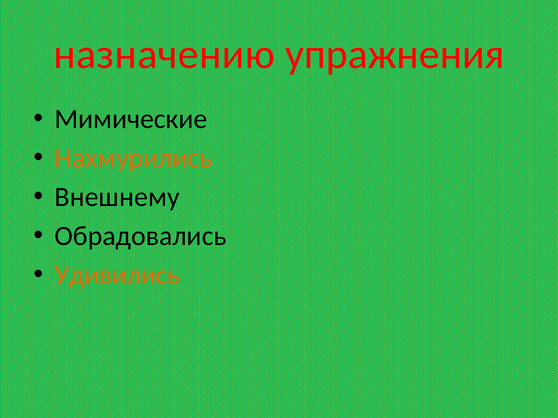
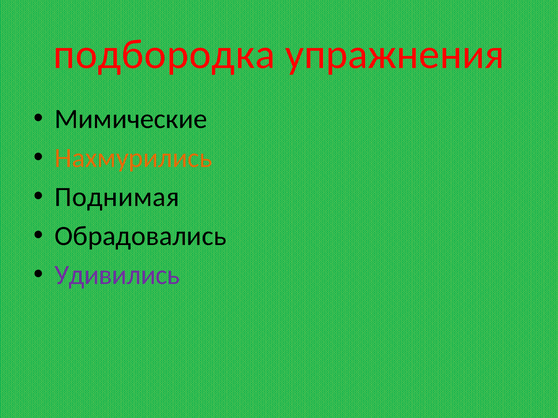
назначению: назначению -> подбородка
Внешнему: Внешнему -> Поднимая
Удивились colour: orange -> purple
